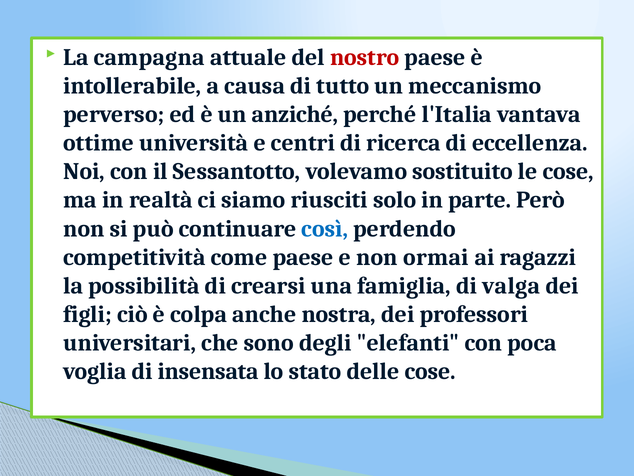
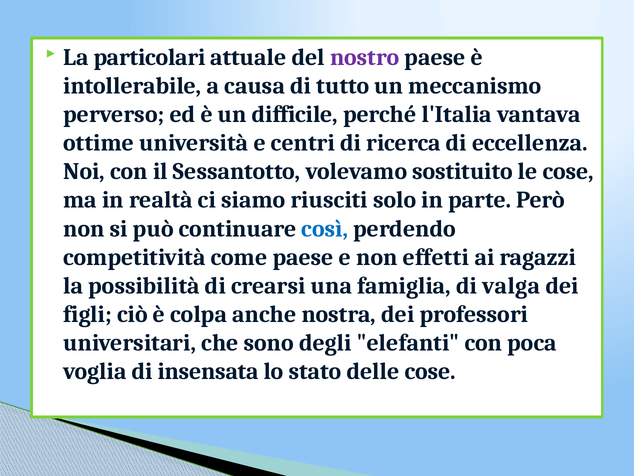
campagna: campagna -> particolari
nostro colour: red -> purple
anziché: anziché -> difficile
ormai: ormai -> effetti
